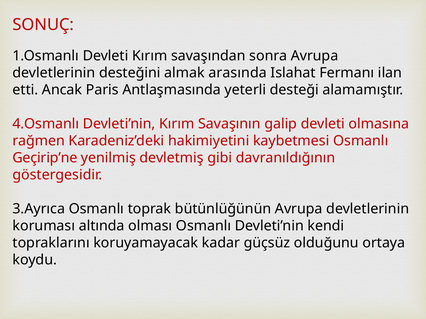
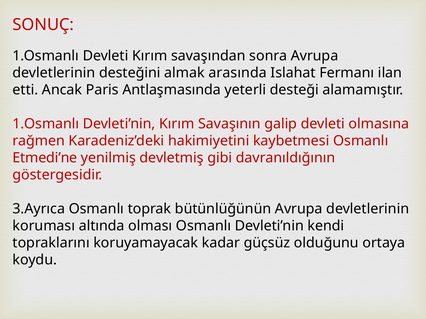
4.Osmanlı at (46, 124): 4.Osmanlı -> 1.Osmanlı
Geçirip’ne: Geçirip’ne -> Etmedi’ne
